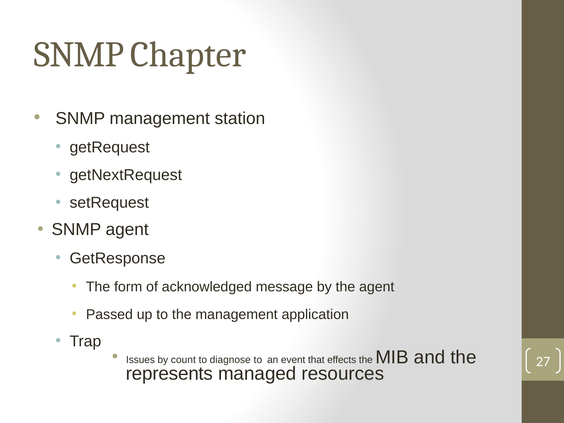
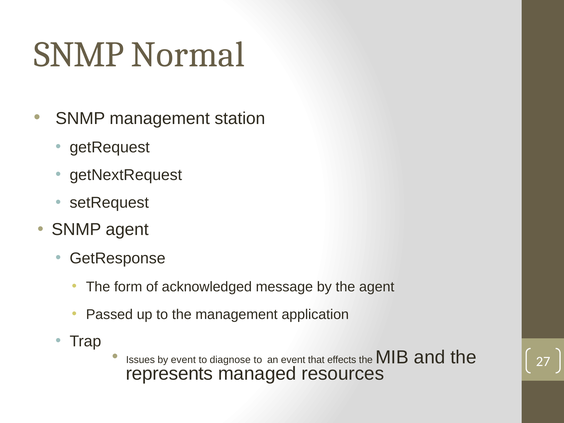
Chapter: Chapter -> Normal
by count: count -> event
